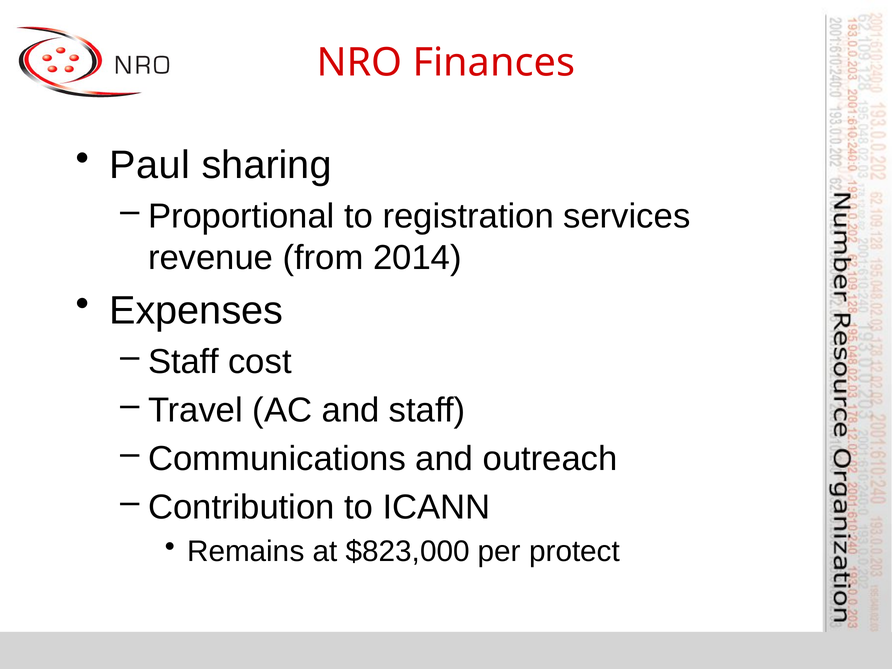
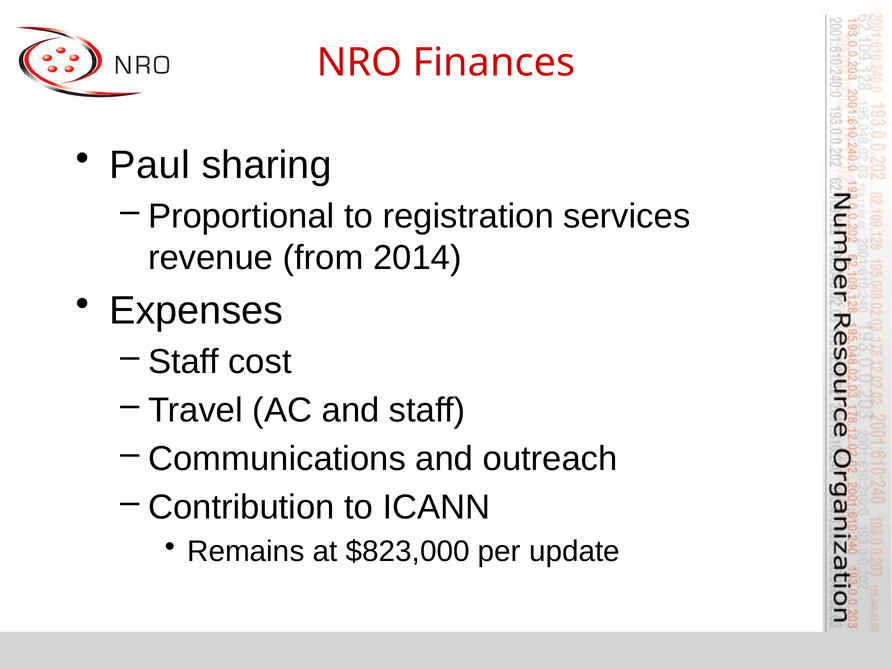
protect: protect -> update
